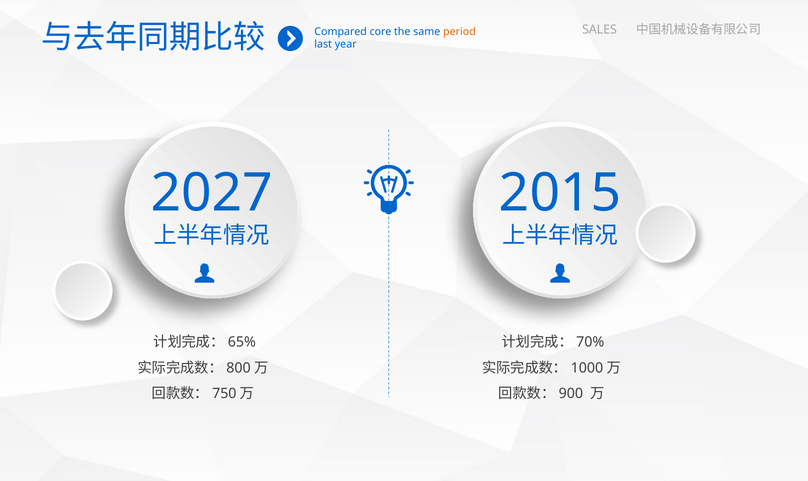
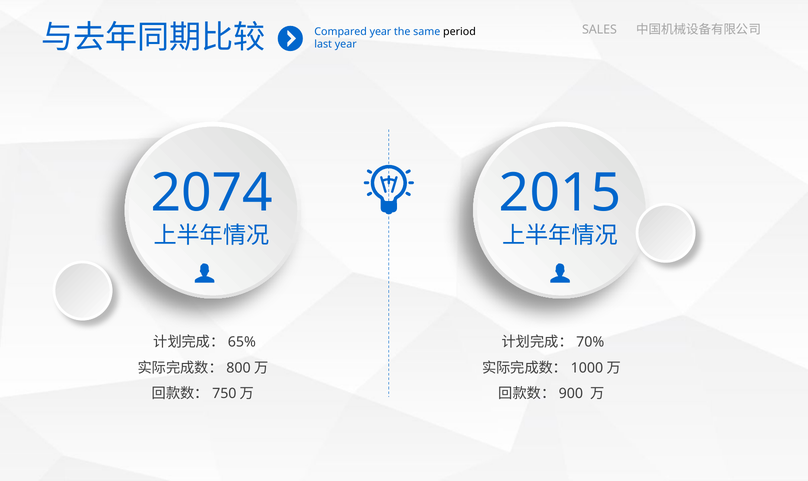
Compared core: core -> year
period colour: orange -> black
2027: 2027 -> 2074
